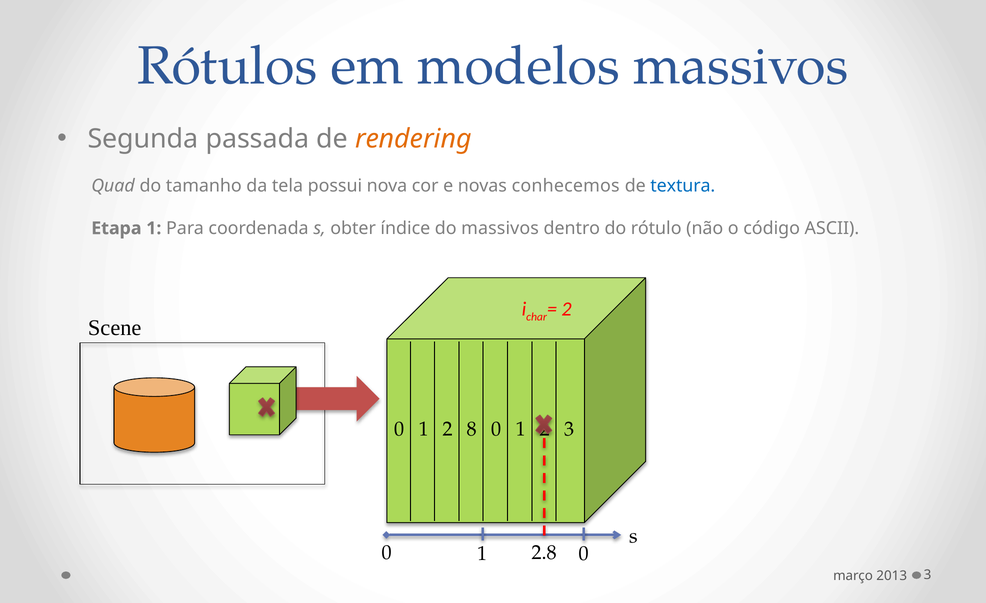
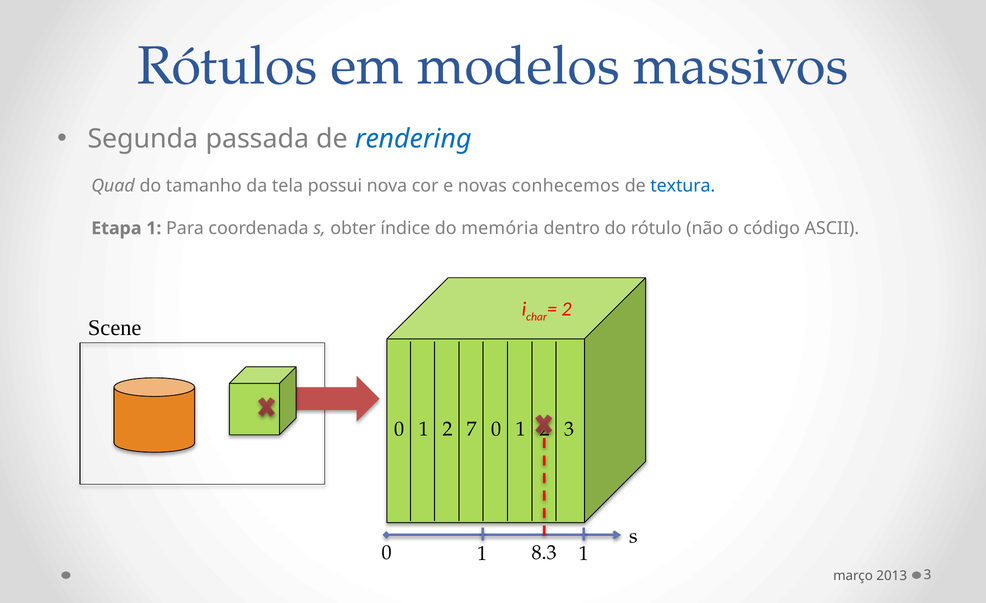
rendering colour: orange -> blue
do massivos: massivos -> memória
8: 8 -> 7
2.8: 2.8 -> 8.3
0 at (584, 554): 0 -> 1
